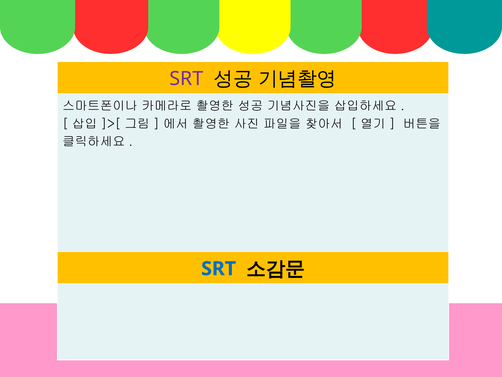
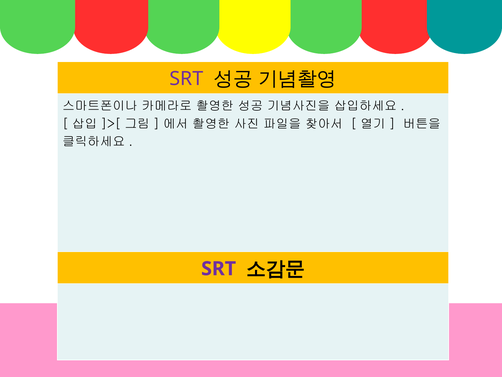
SRT at (219, 268) colour: blue -> purple
